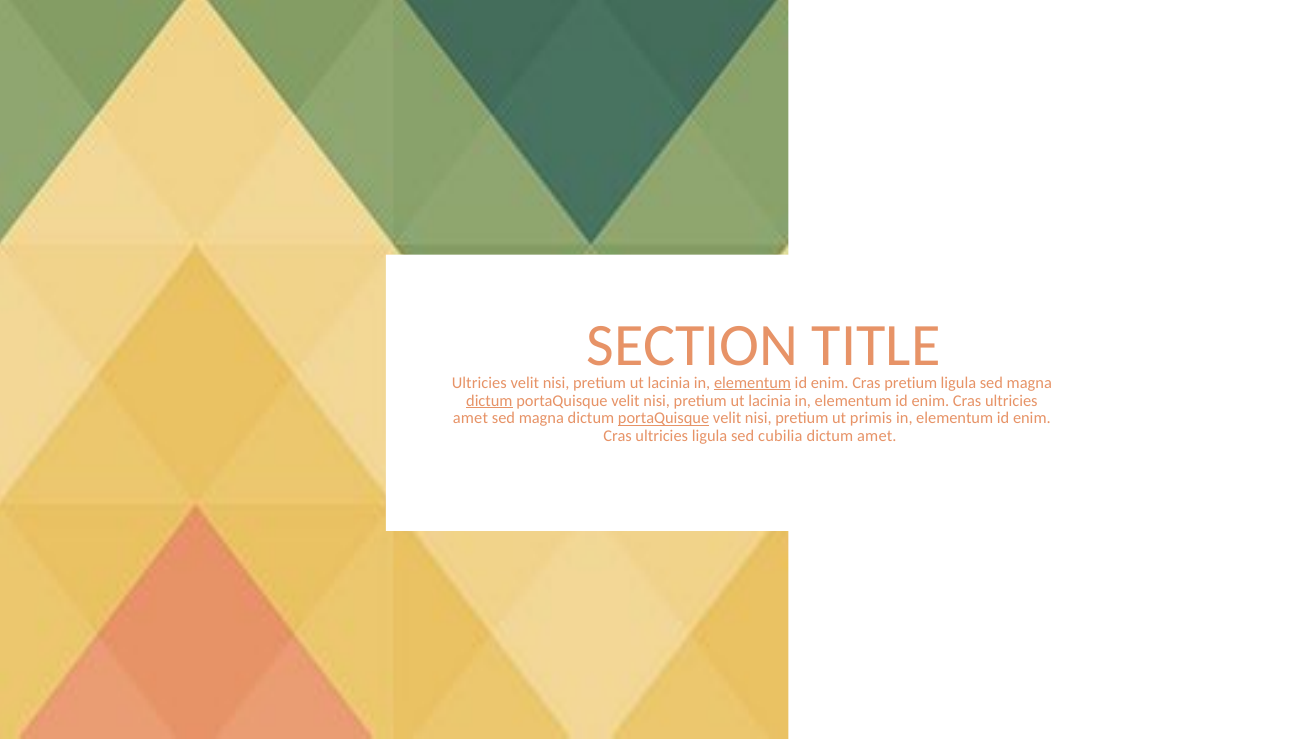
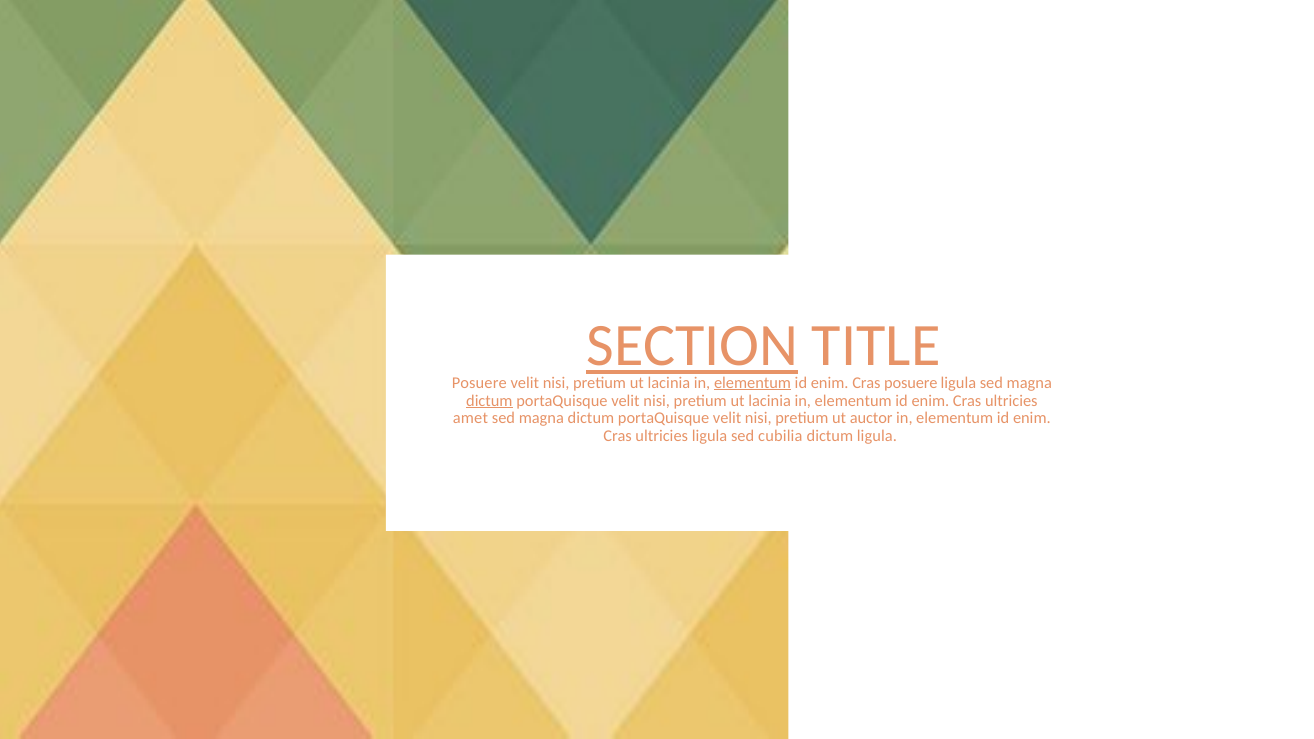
SECTION underline: none -> present
Ultricies at (479, 383): Ultricies -> Posuere
Cras pretium: pretium -> posuere
portaQuisque at (664, 418) underline: present -> none
primis: primis -> auctor
dictum amet: amet -> ligula
